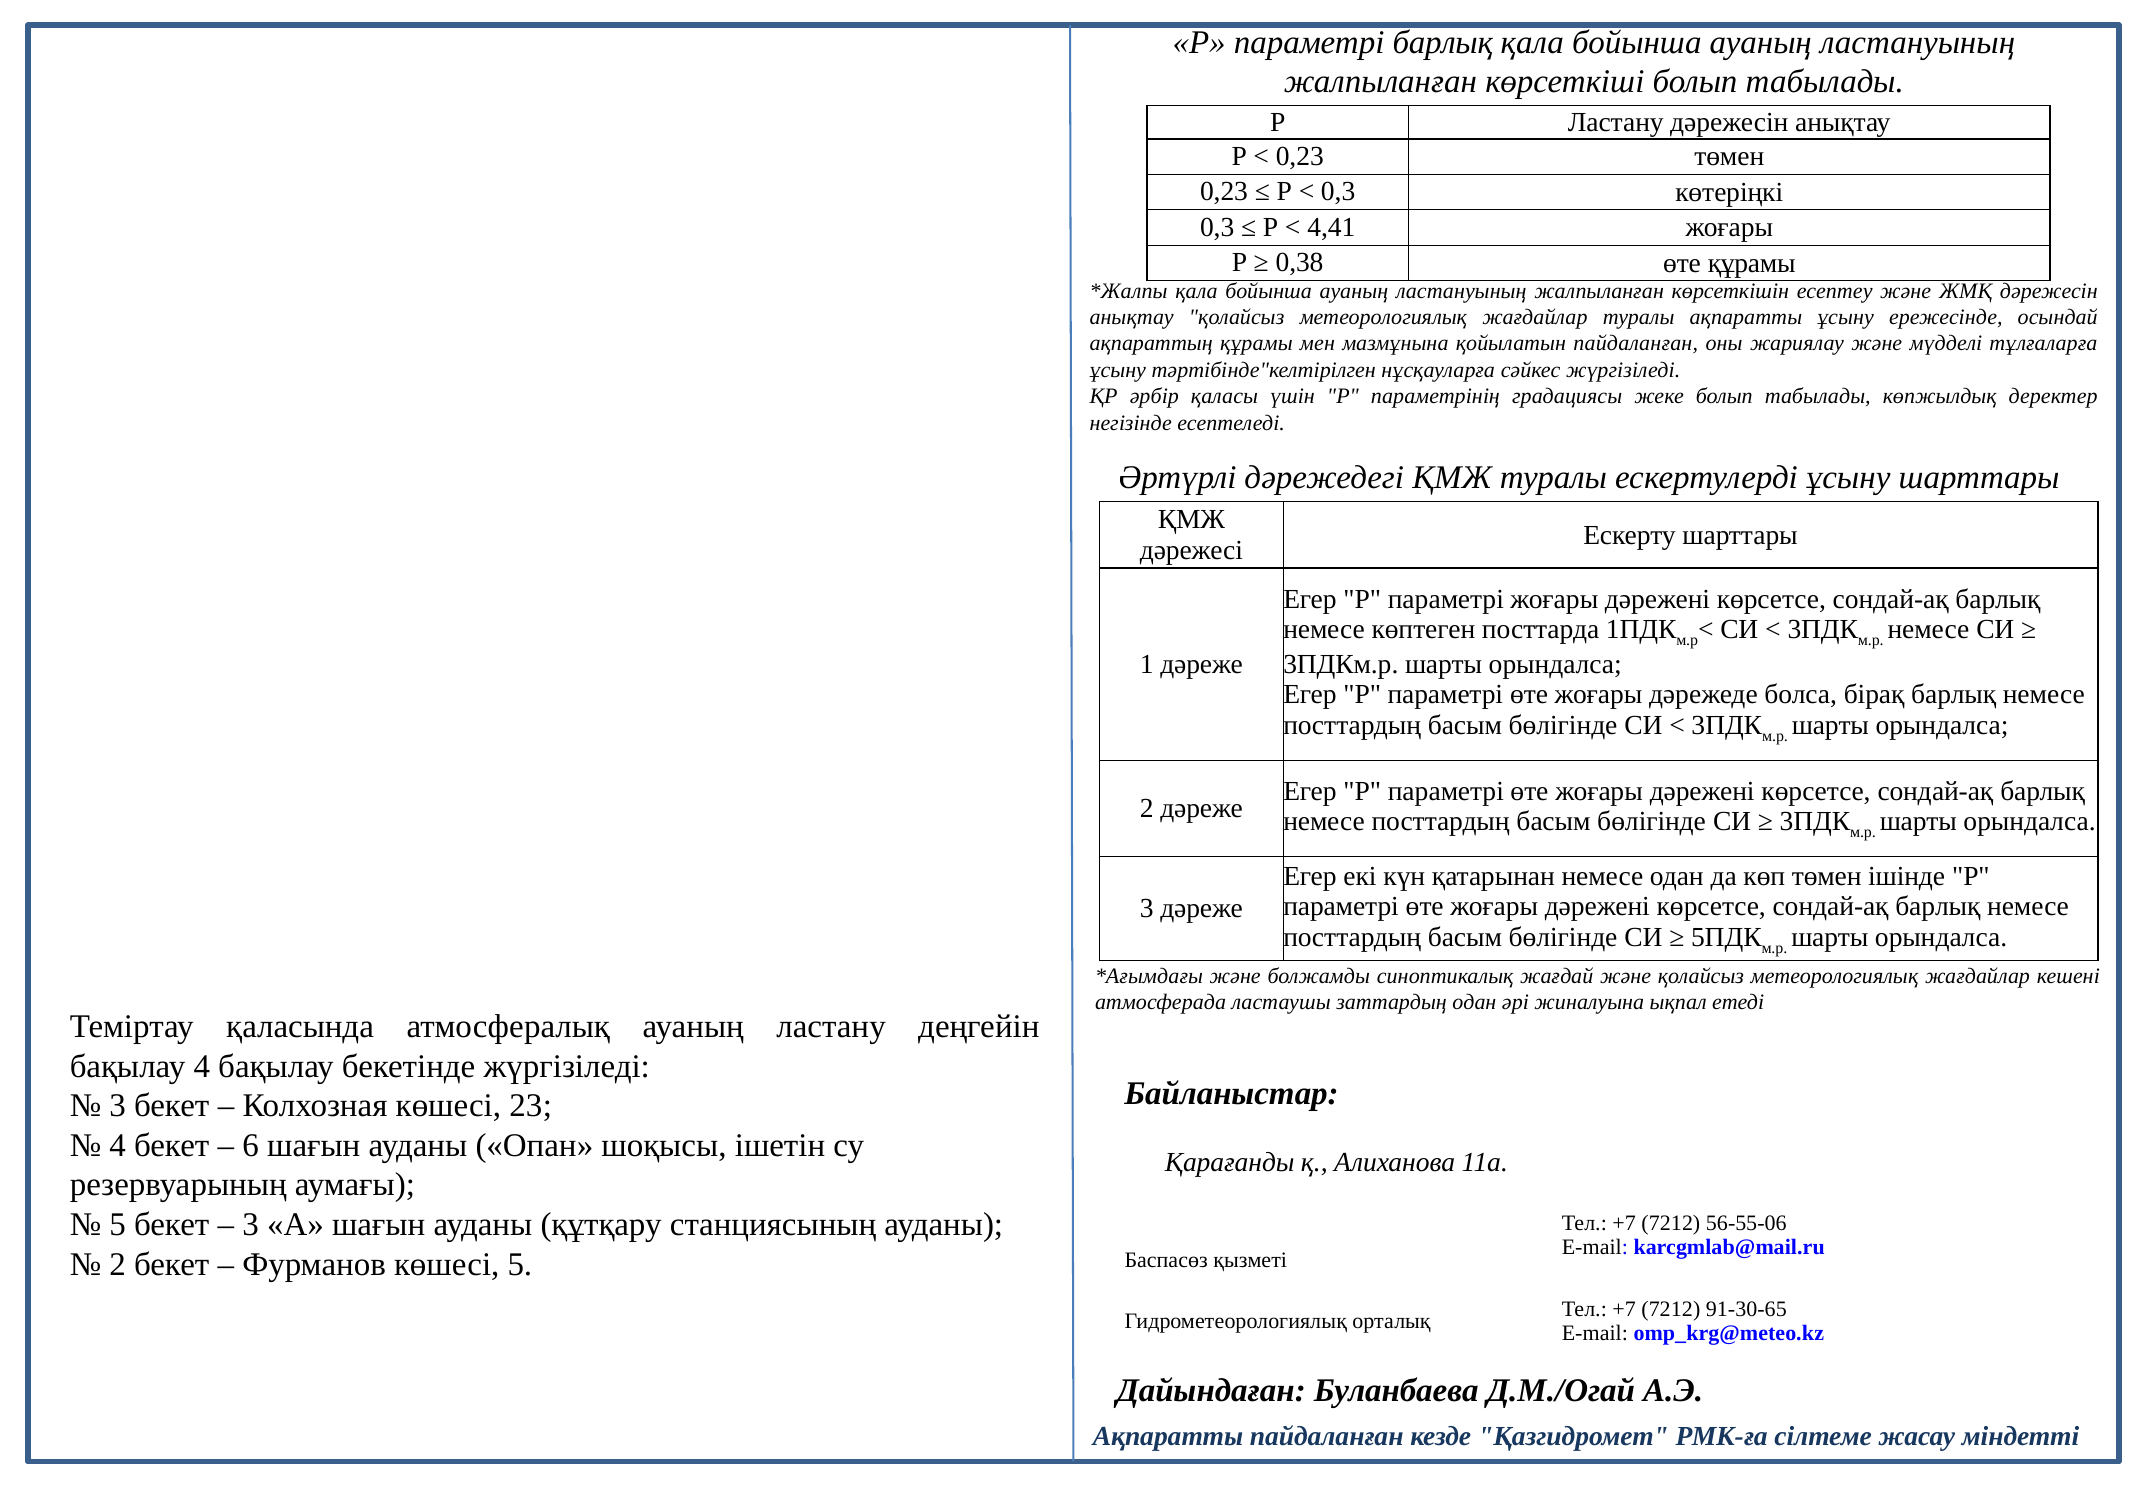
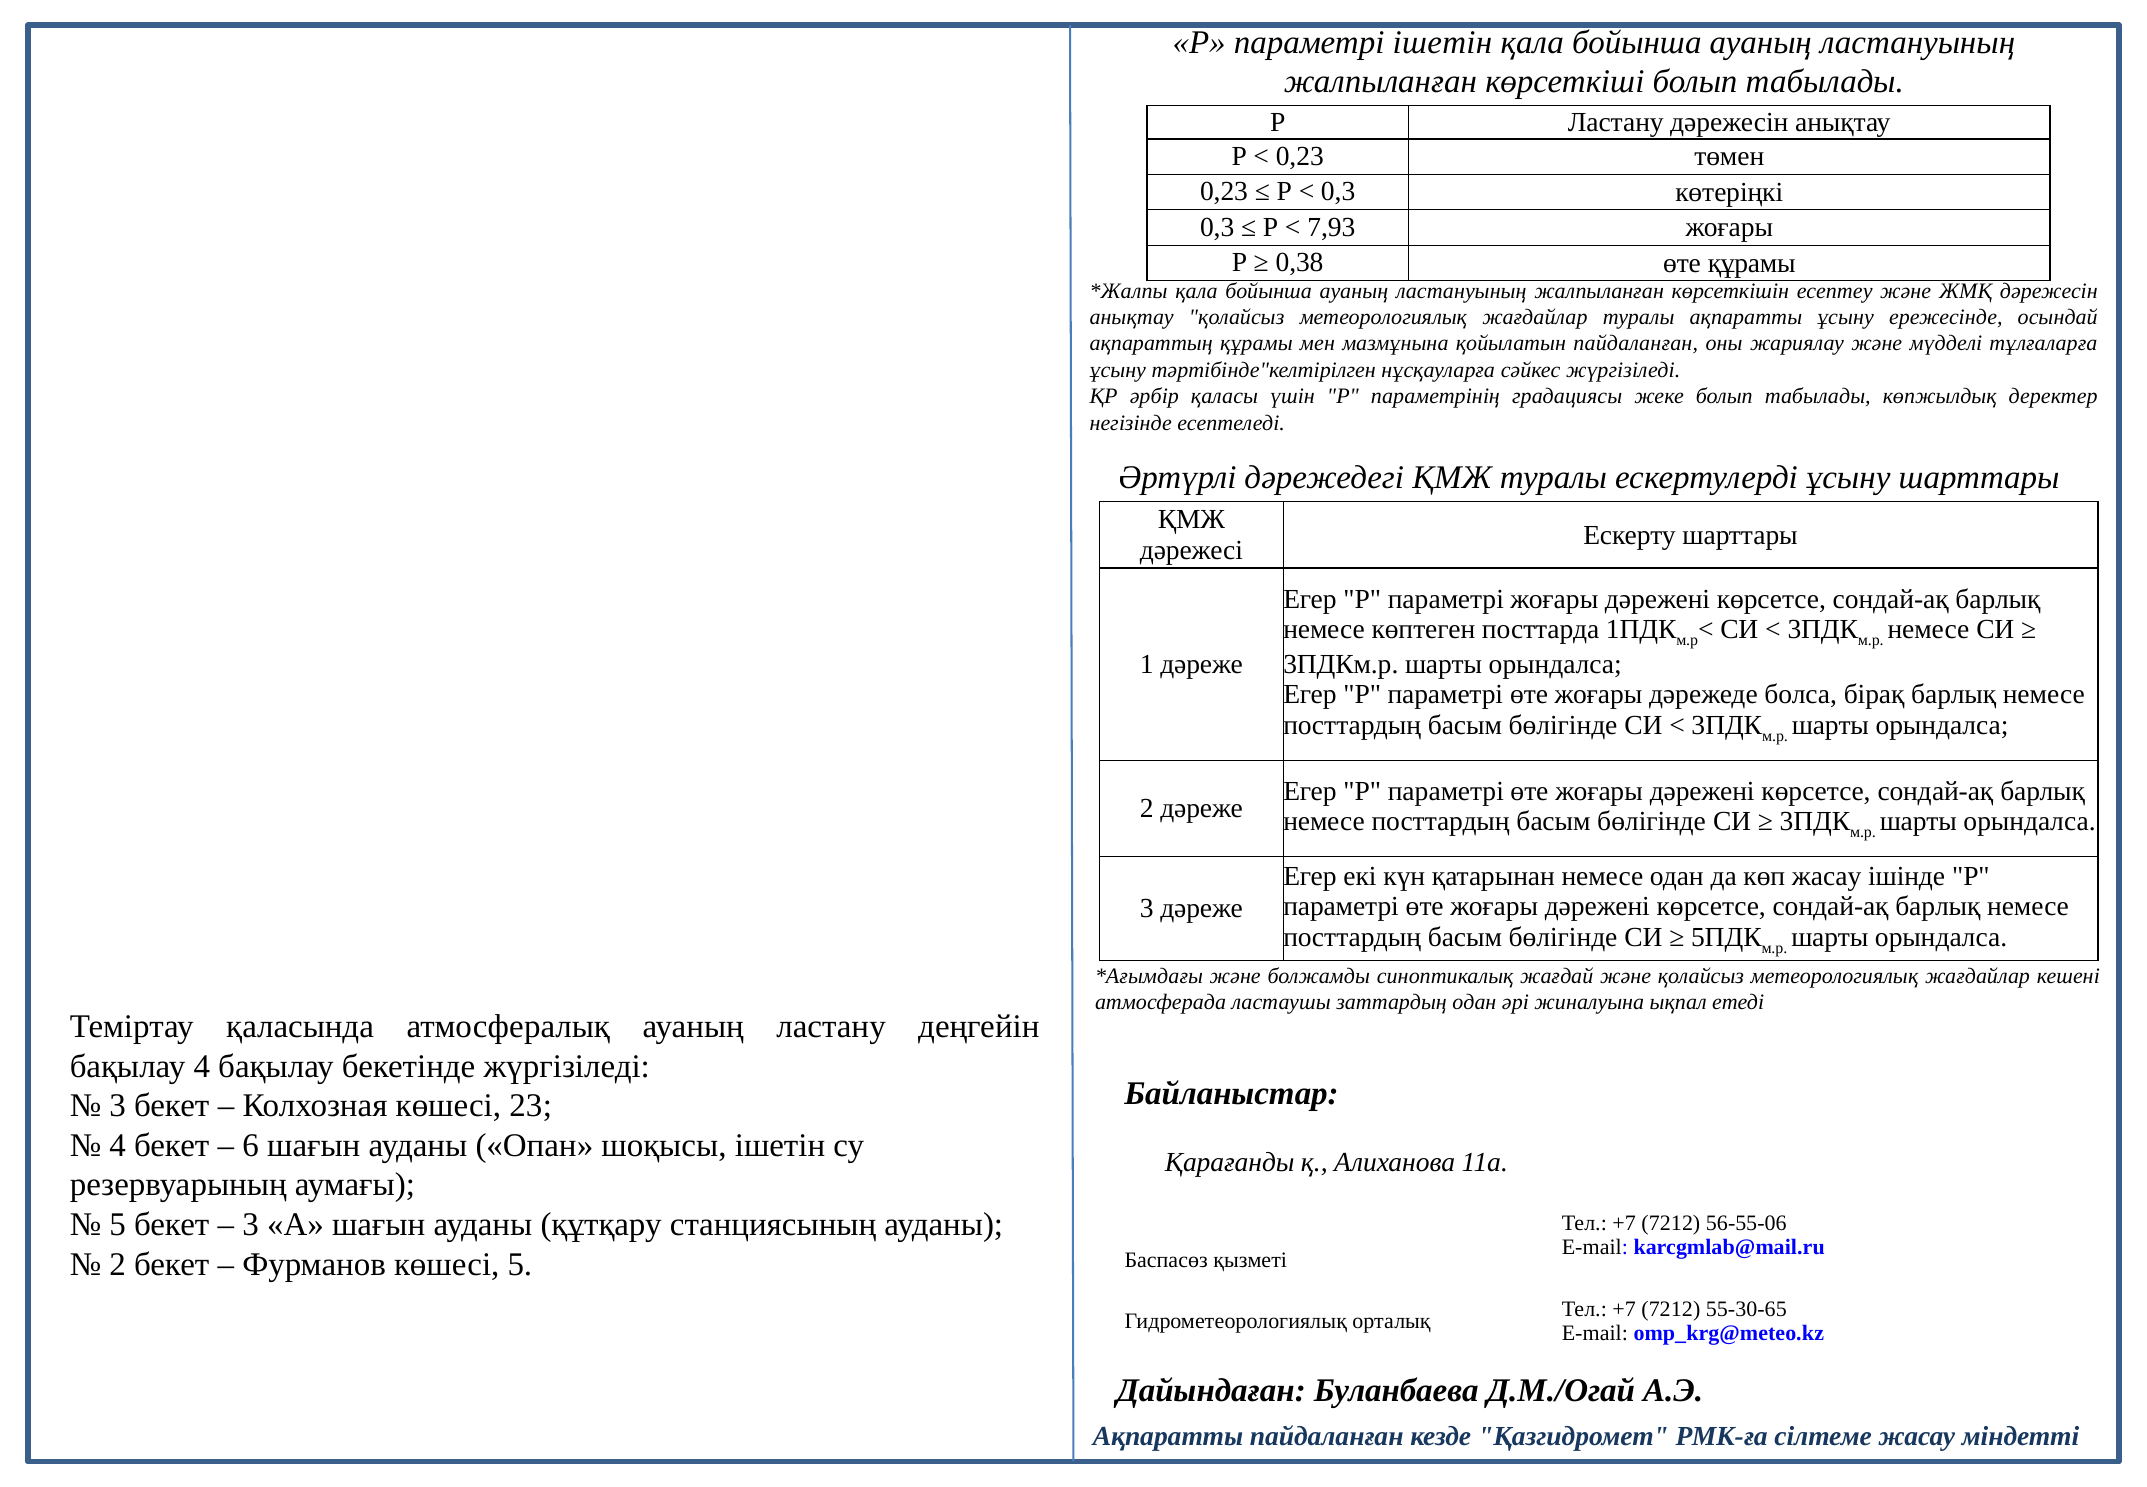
параметрі барлық: барлық -> ішетін
4,41: 4,41 -> 7,93
көп төмен: төмен -> жасау
91-30-65: 91-30-65 -> 55-30-65
